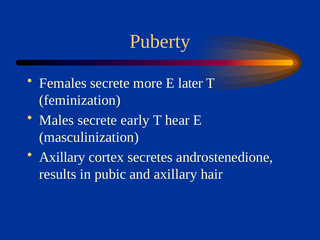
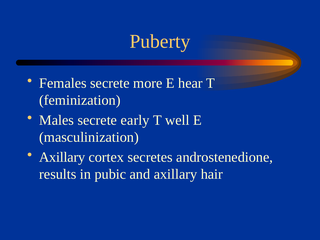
later: later -> hear
hear: hear -> well
